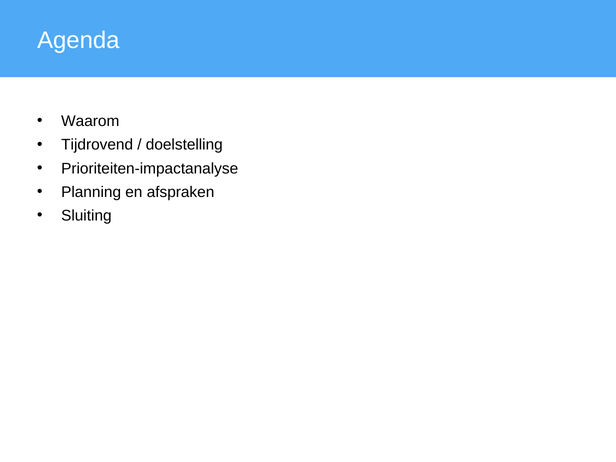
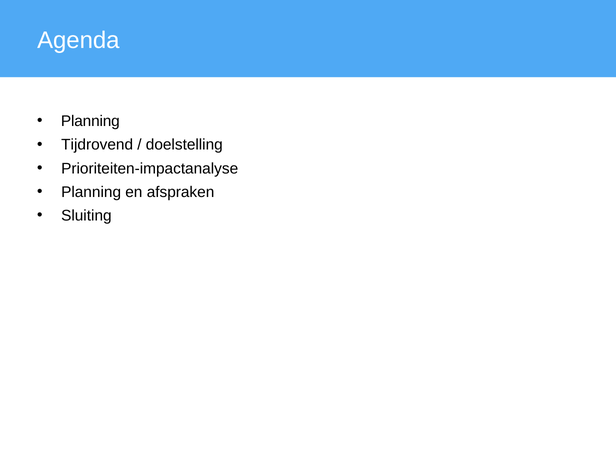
Waarom at (90, 121): Waarom -> Planning
